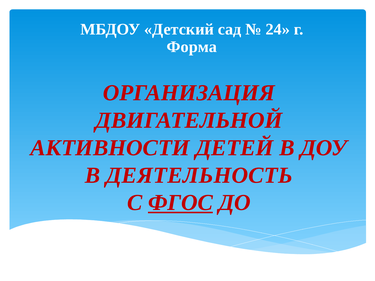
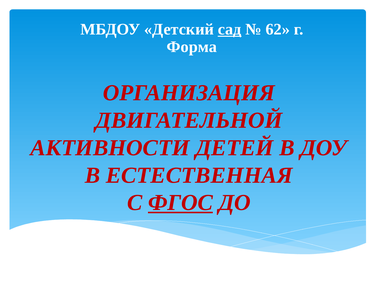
сад underline: none -> present
24: 24 -> 62
ДЕЯТЕЛЬНОСТЬ: ДЕЯТЕЛЬНОСТЬ -> ЕСТЕСТВЕННАЯ
